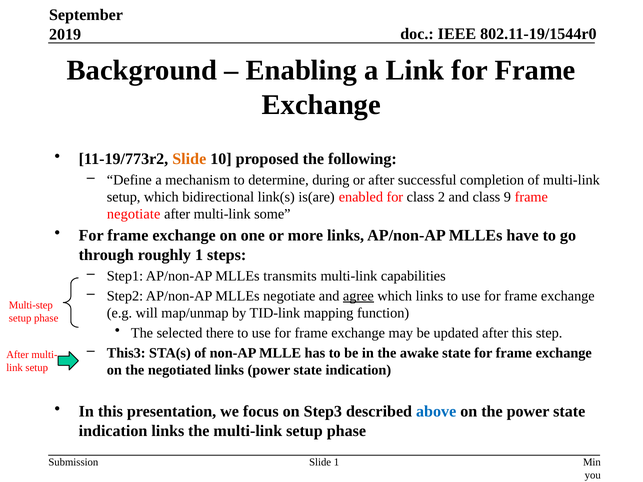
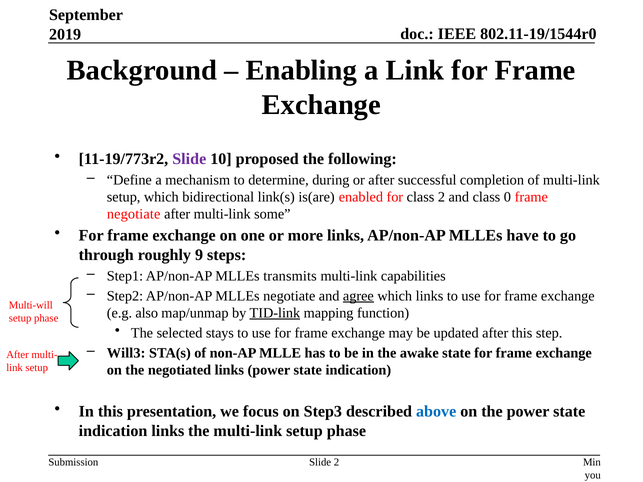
Slide at (189, 159) colour: orange -> purple
9: 9 -> 0
roughly 1: 1 -> 9
Multi-step: Multi-step -> Multi-will
will: will -> also
TID-link underline: none -> present
there: there -> stays
This3: This3 -> Will3
Slide 1: 1 -> 2
